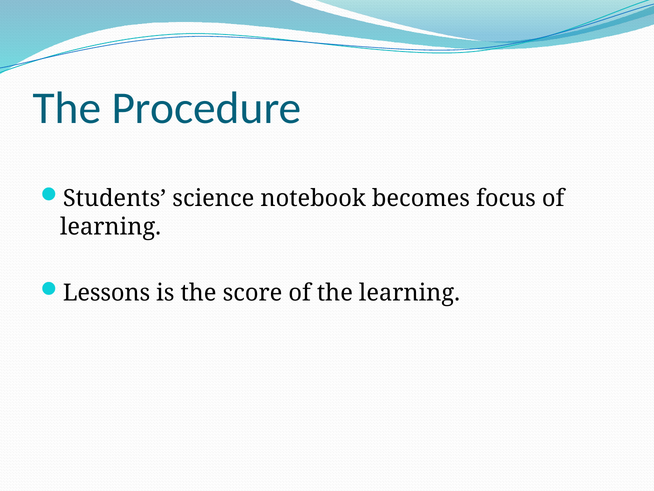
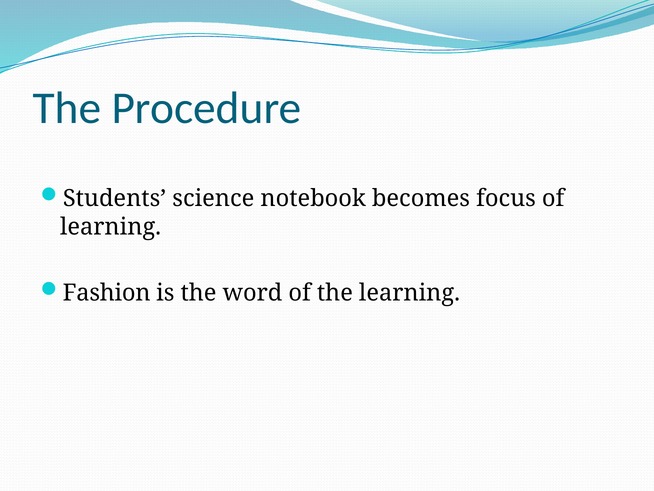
Lessons: Lessons -> Fashion
score: score -> word
